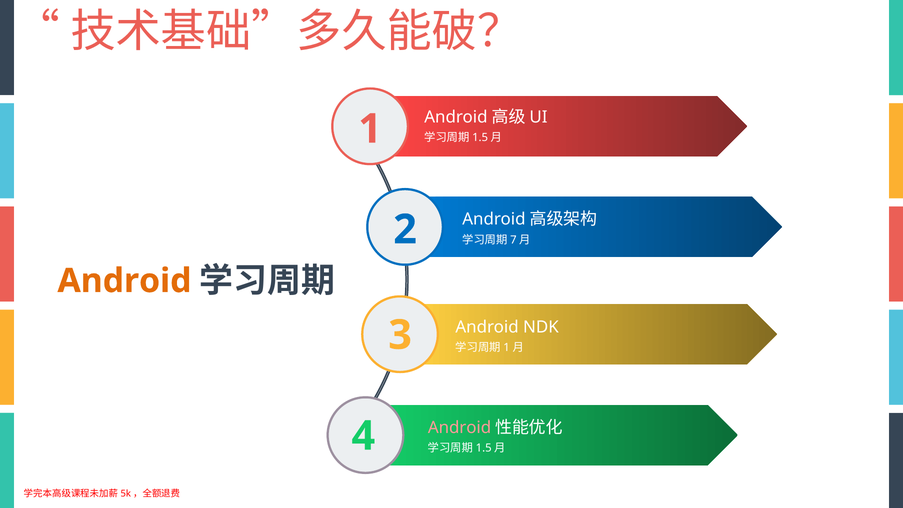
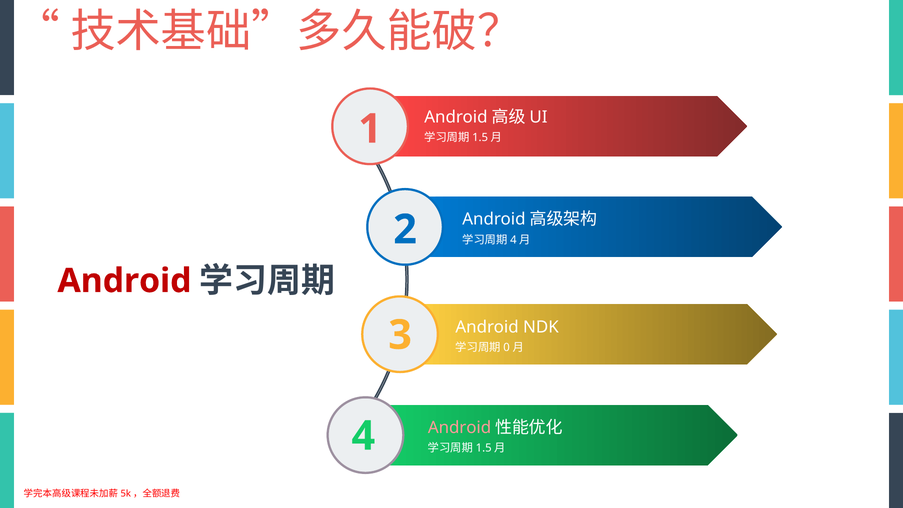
7 at (513, 240): 7 -> 4
Android at (124, 281) colour: orange -> red
1 at (507, 348): 1 -> 0
